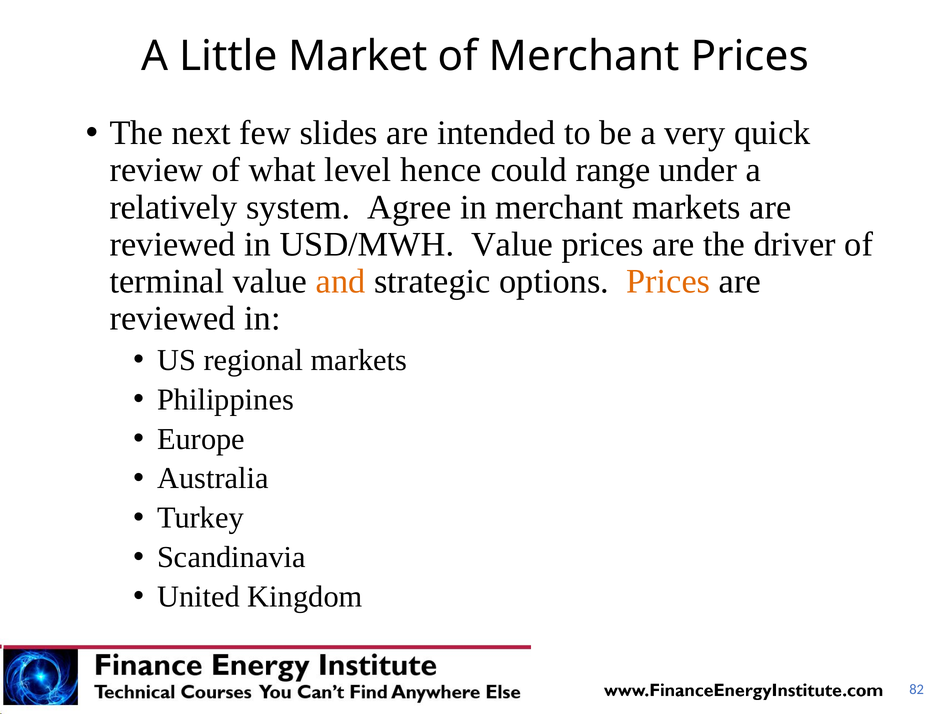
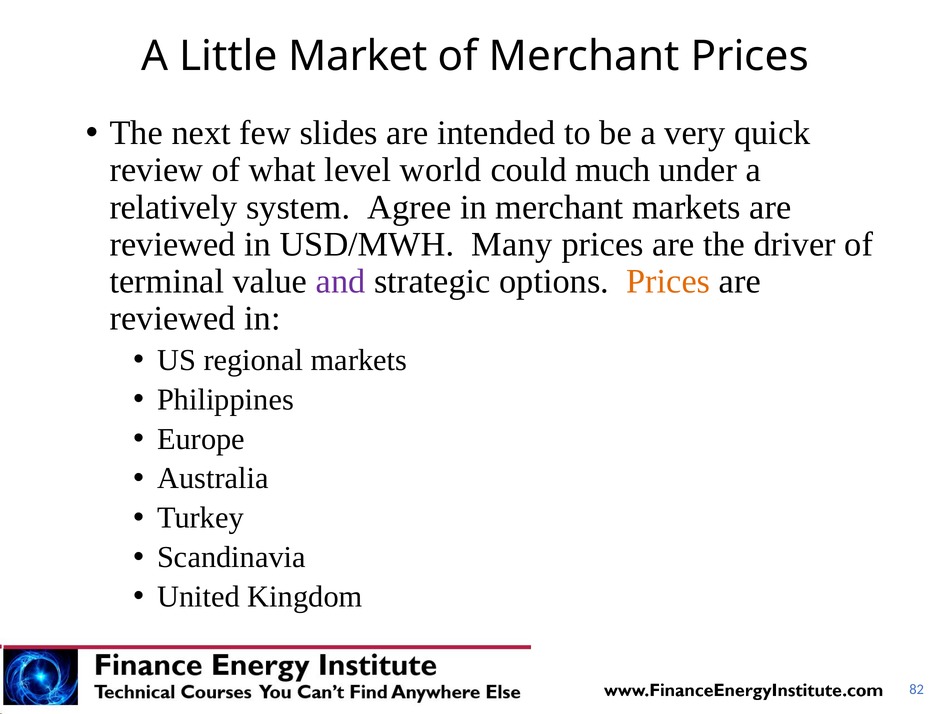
hence: hence -> world
range: range -> much
USD/MWH Value: Value -> Many
and colour: orange -> purple
